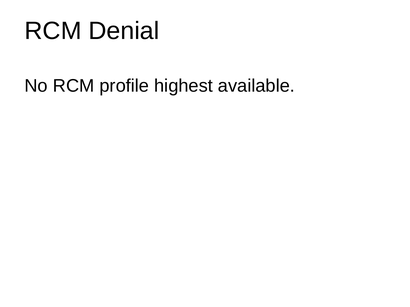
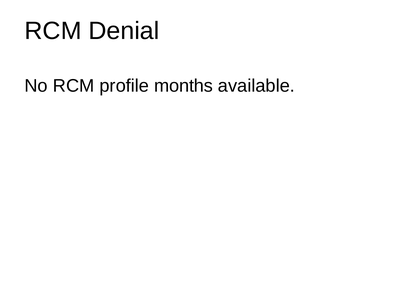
highest: highest -> months
